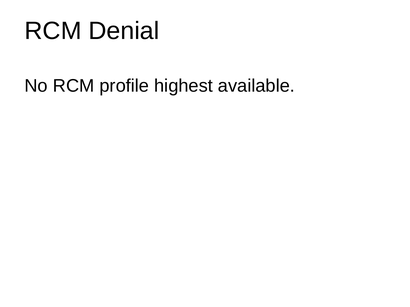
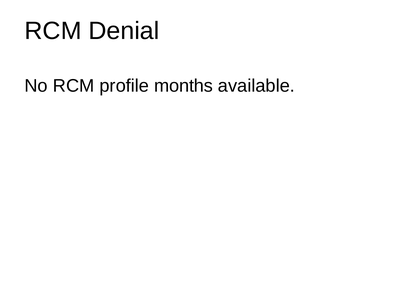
highest: highest -> months
